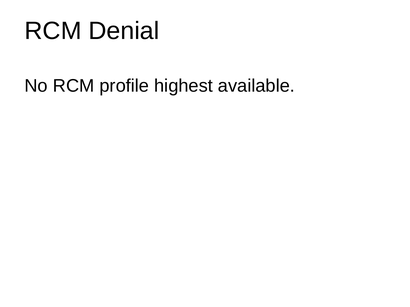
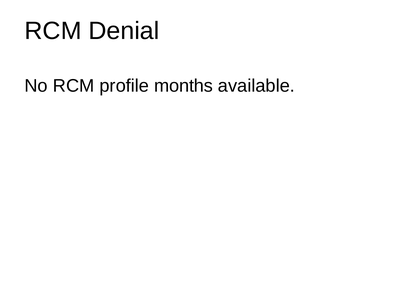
highest: highest -> months
